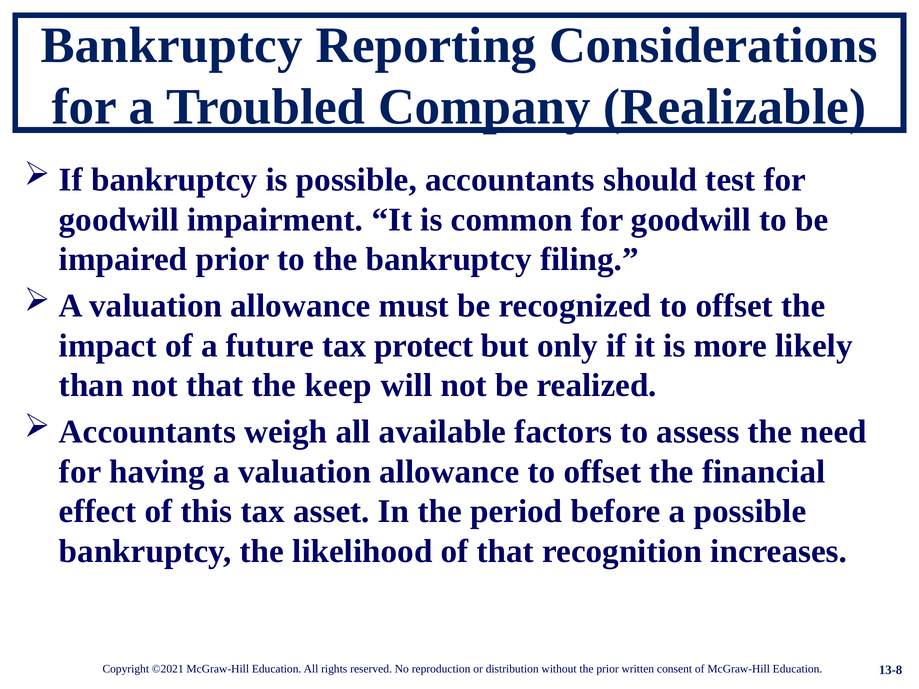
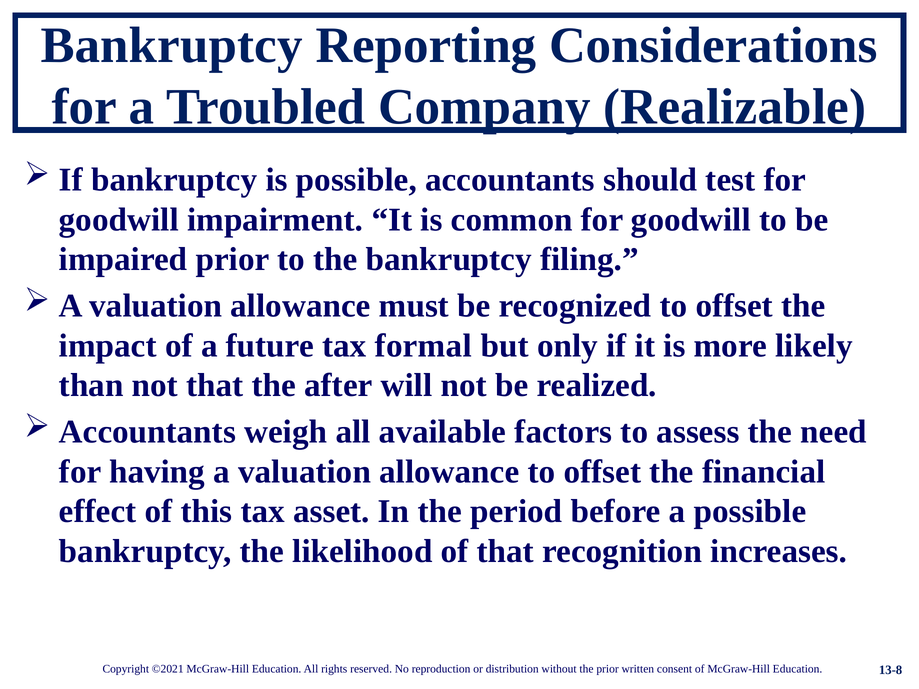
protect: protect -> formal
keep: keep -> after
